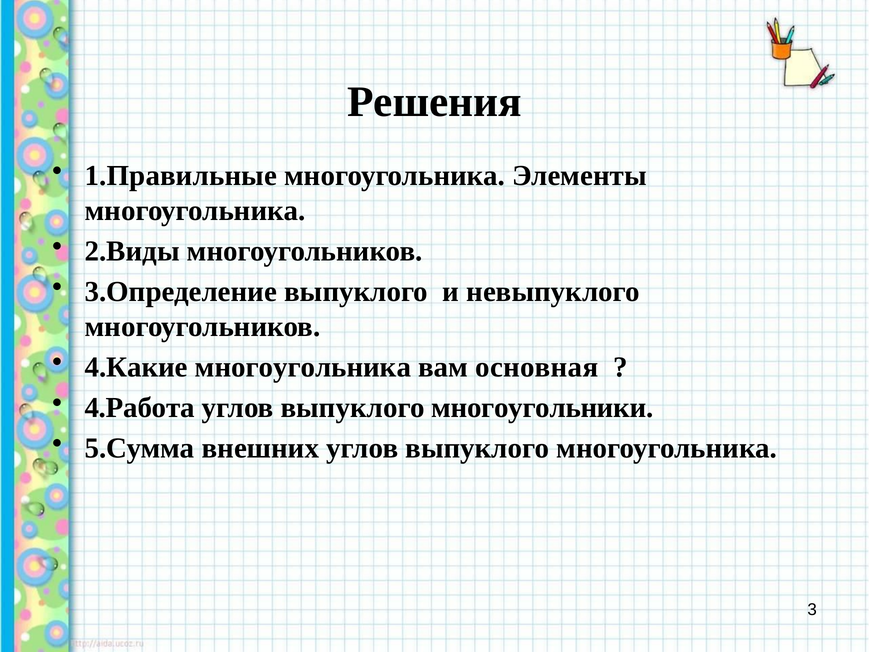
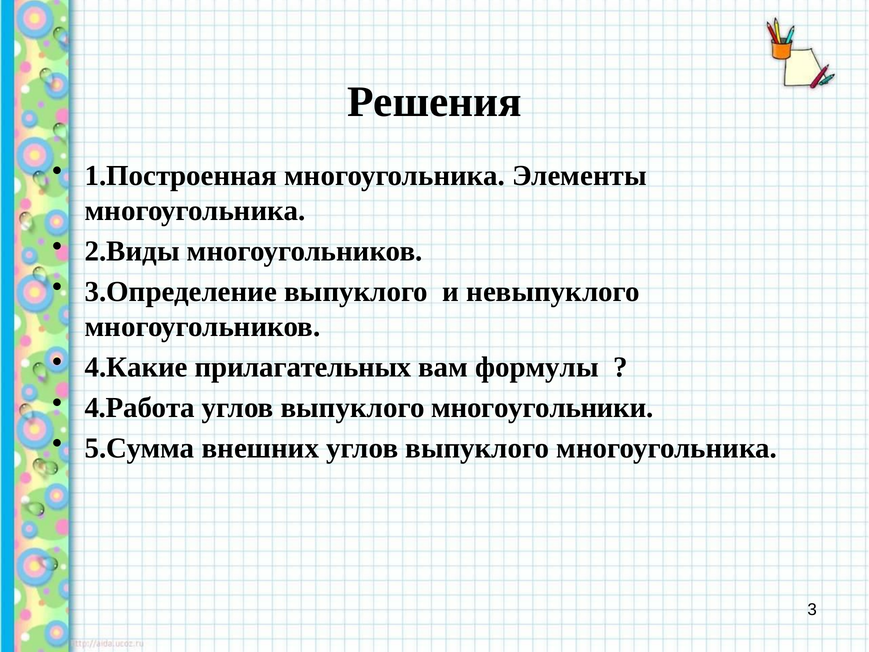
1.Правильные: 1.Правильные -> 1.Построенная
4.Какие многоугольника: многоугольника -> прилагательных
основная: основная -> формулы
